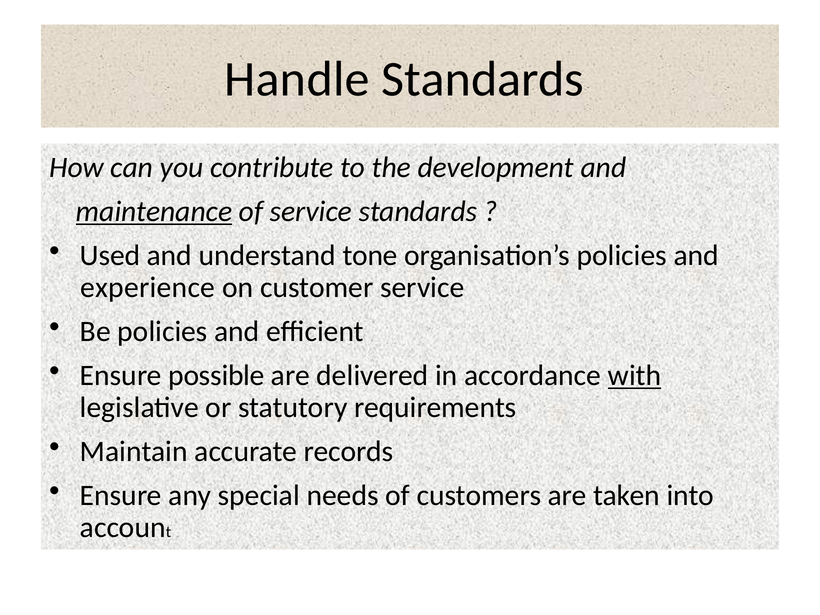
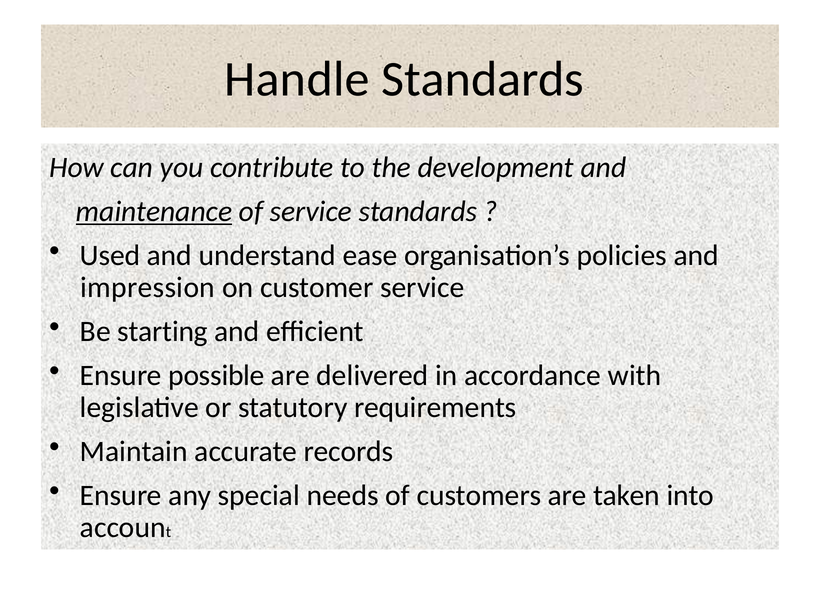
tone: tone -> ease
experience: experience -> impression
Be policies: policies -> starting
with underline: present -> none
